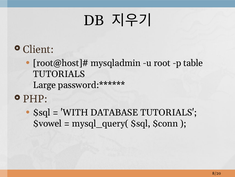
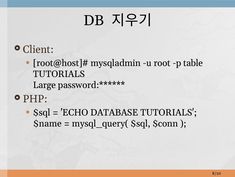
WITH: WITH -> ECHO
$vowel: $vowel -> $name
